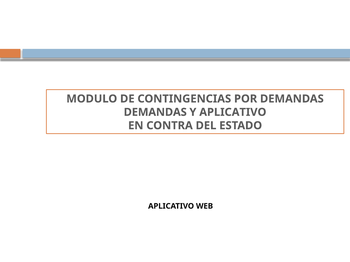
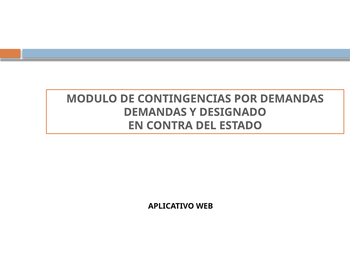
Y APLICATIVO: APLICATIVO -> DESIGNADO
